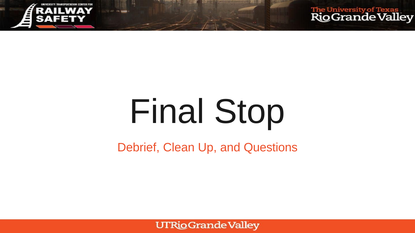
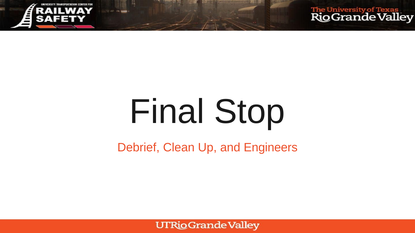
Questions: Questions -> Engineers
